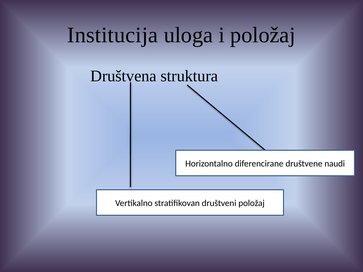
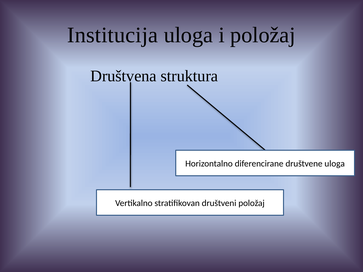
društvene naudi: naudi -> uloga
